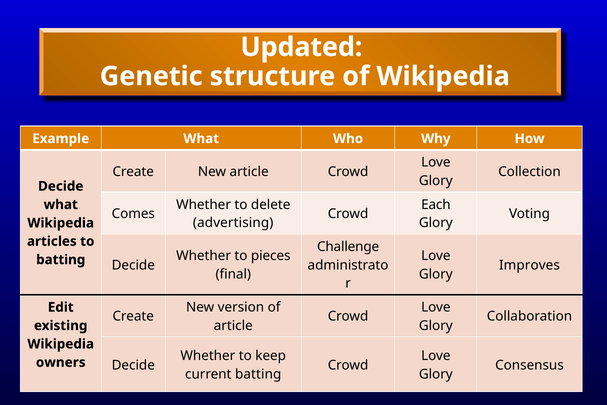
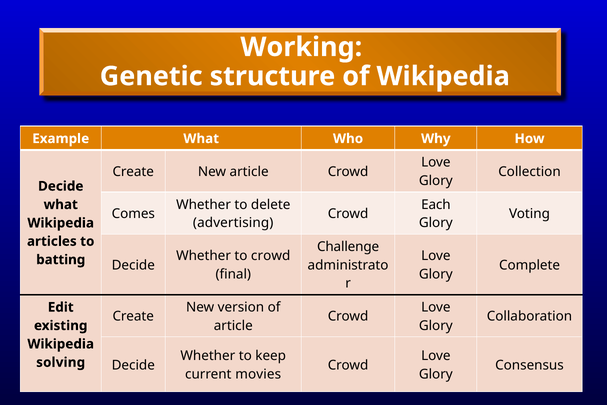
Updated: Updated -> Working
to pieces: pieces -> crowd
Improves: Improves -> Complete
owners: owners -> solving
current batting: batting -> movies
